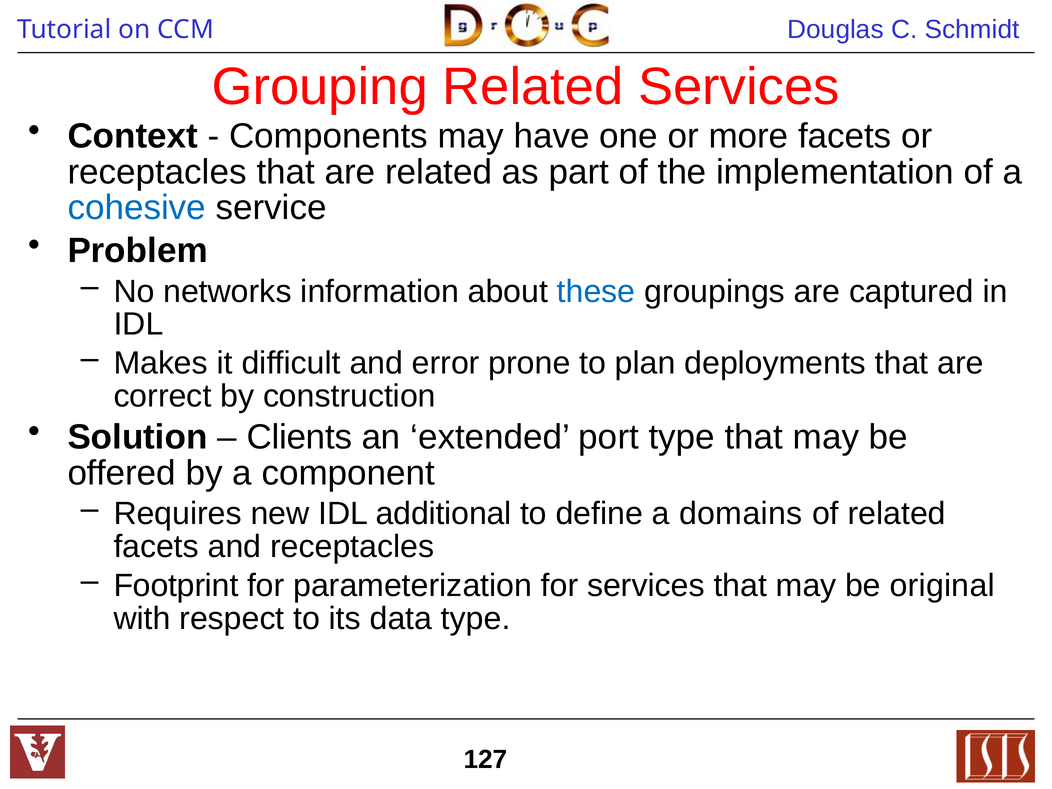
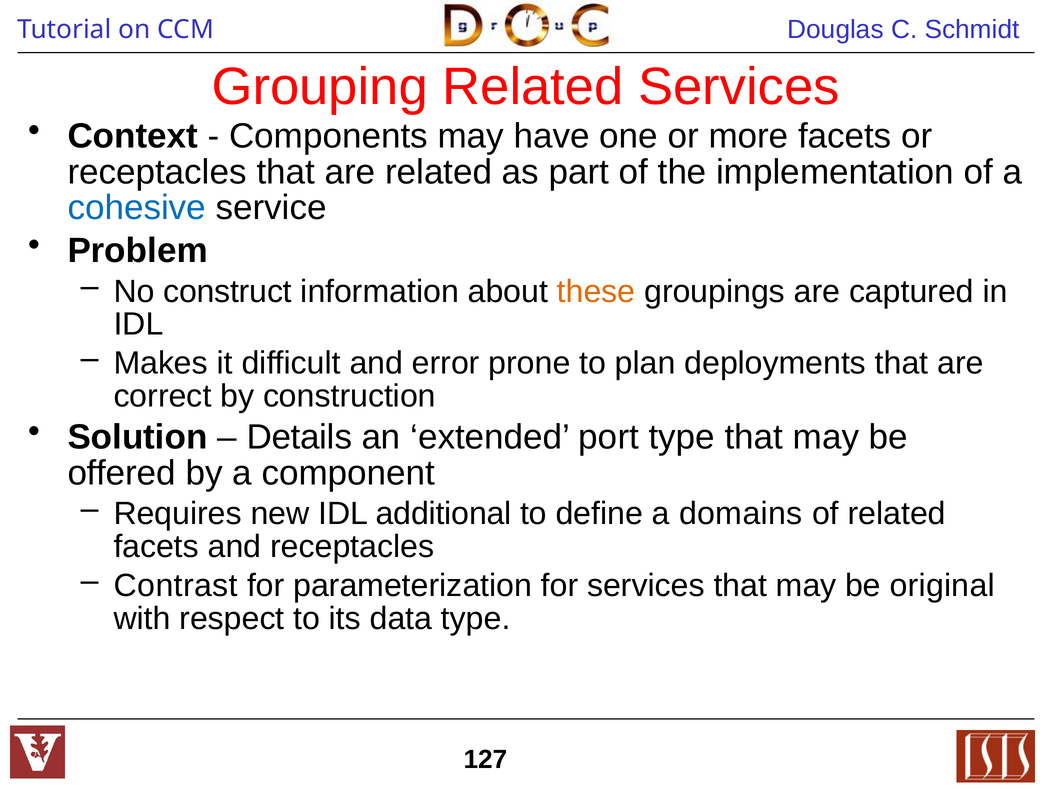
networks: networks -> construct
these colour: blue -> orange
Clients: Clients -> Details
Footprint: Footprint -> Contrast
